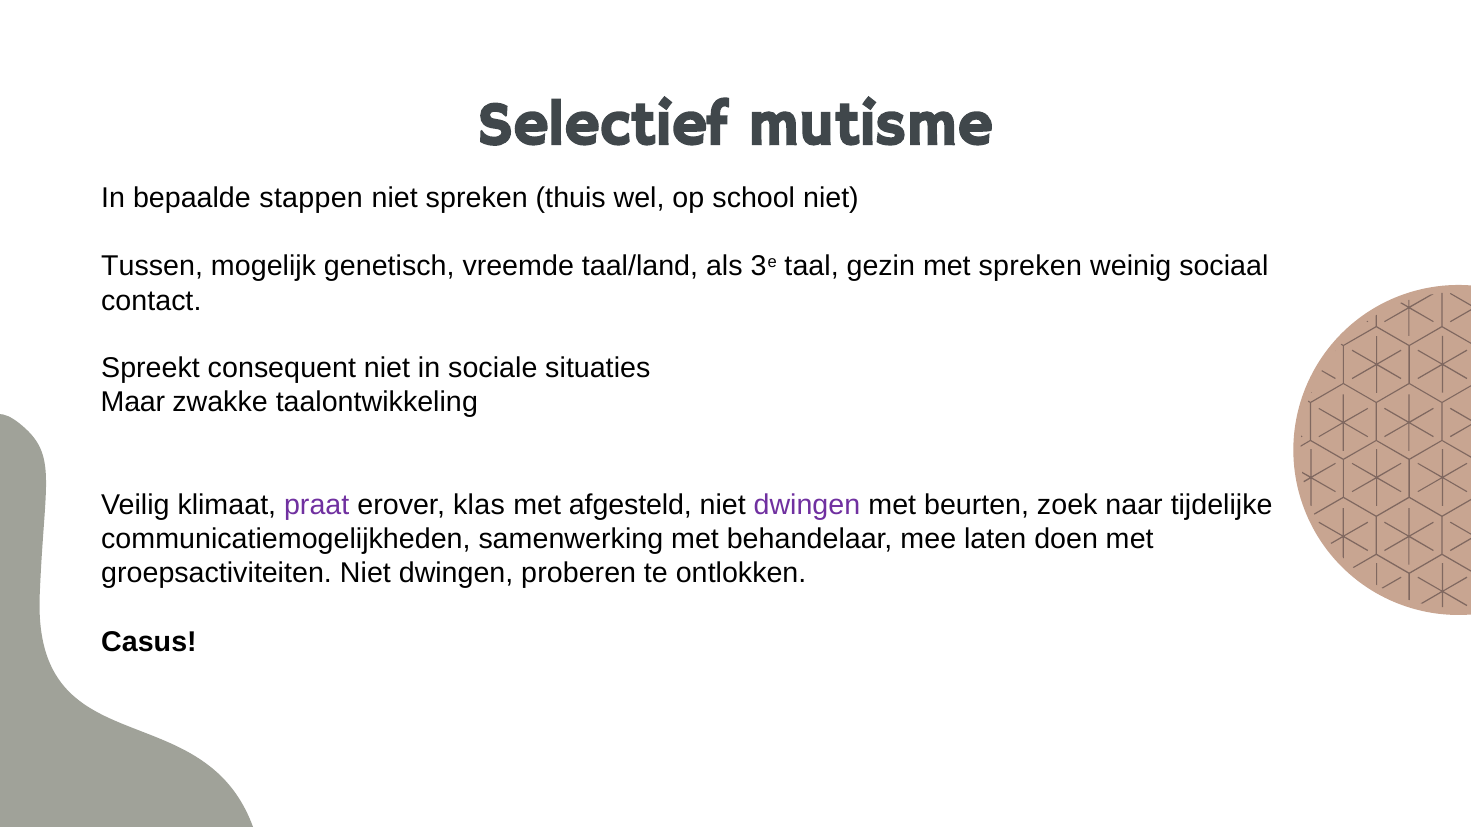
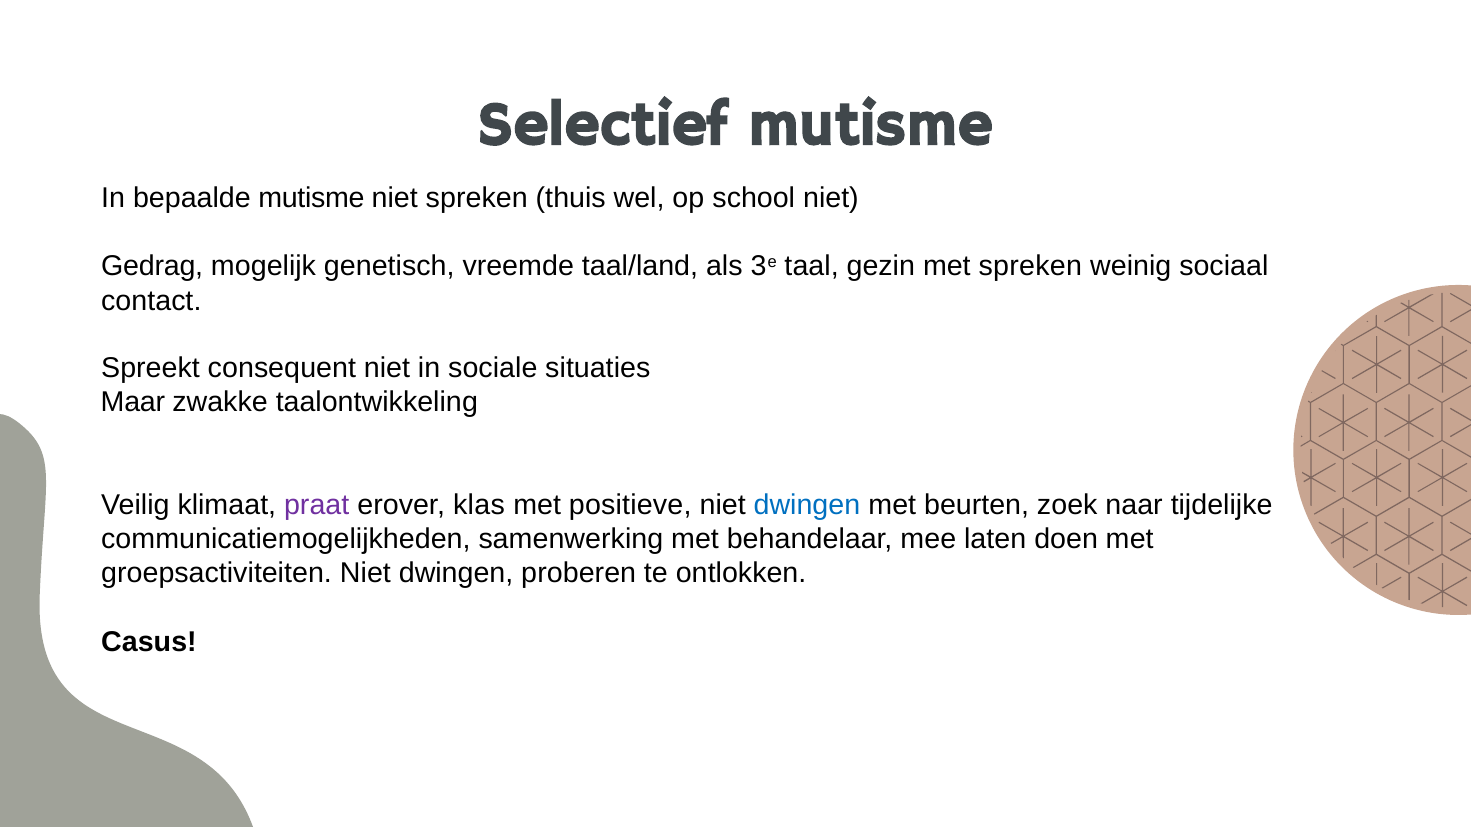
bepaalde stappen: stappen -> mutisme
Tussen: Tussen -> Gedrag
afgesteld: afgesteld -> positieve
dwingen at (807, 505) colour: purple -> blue
